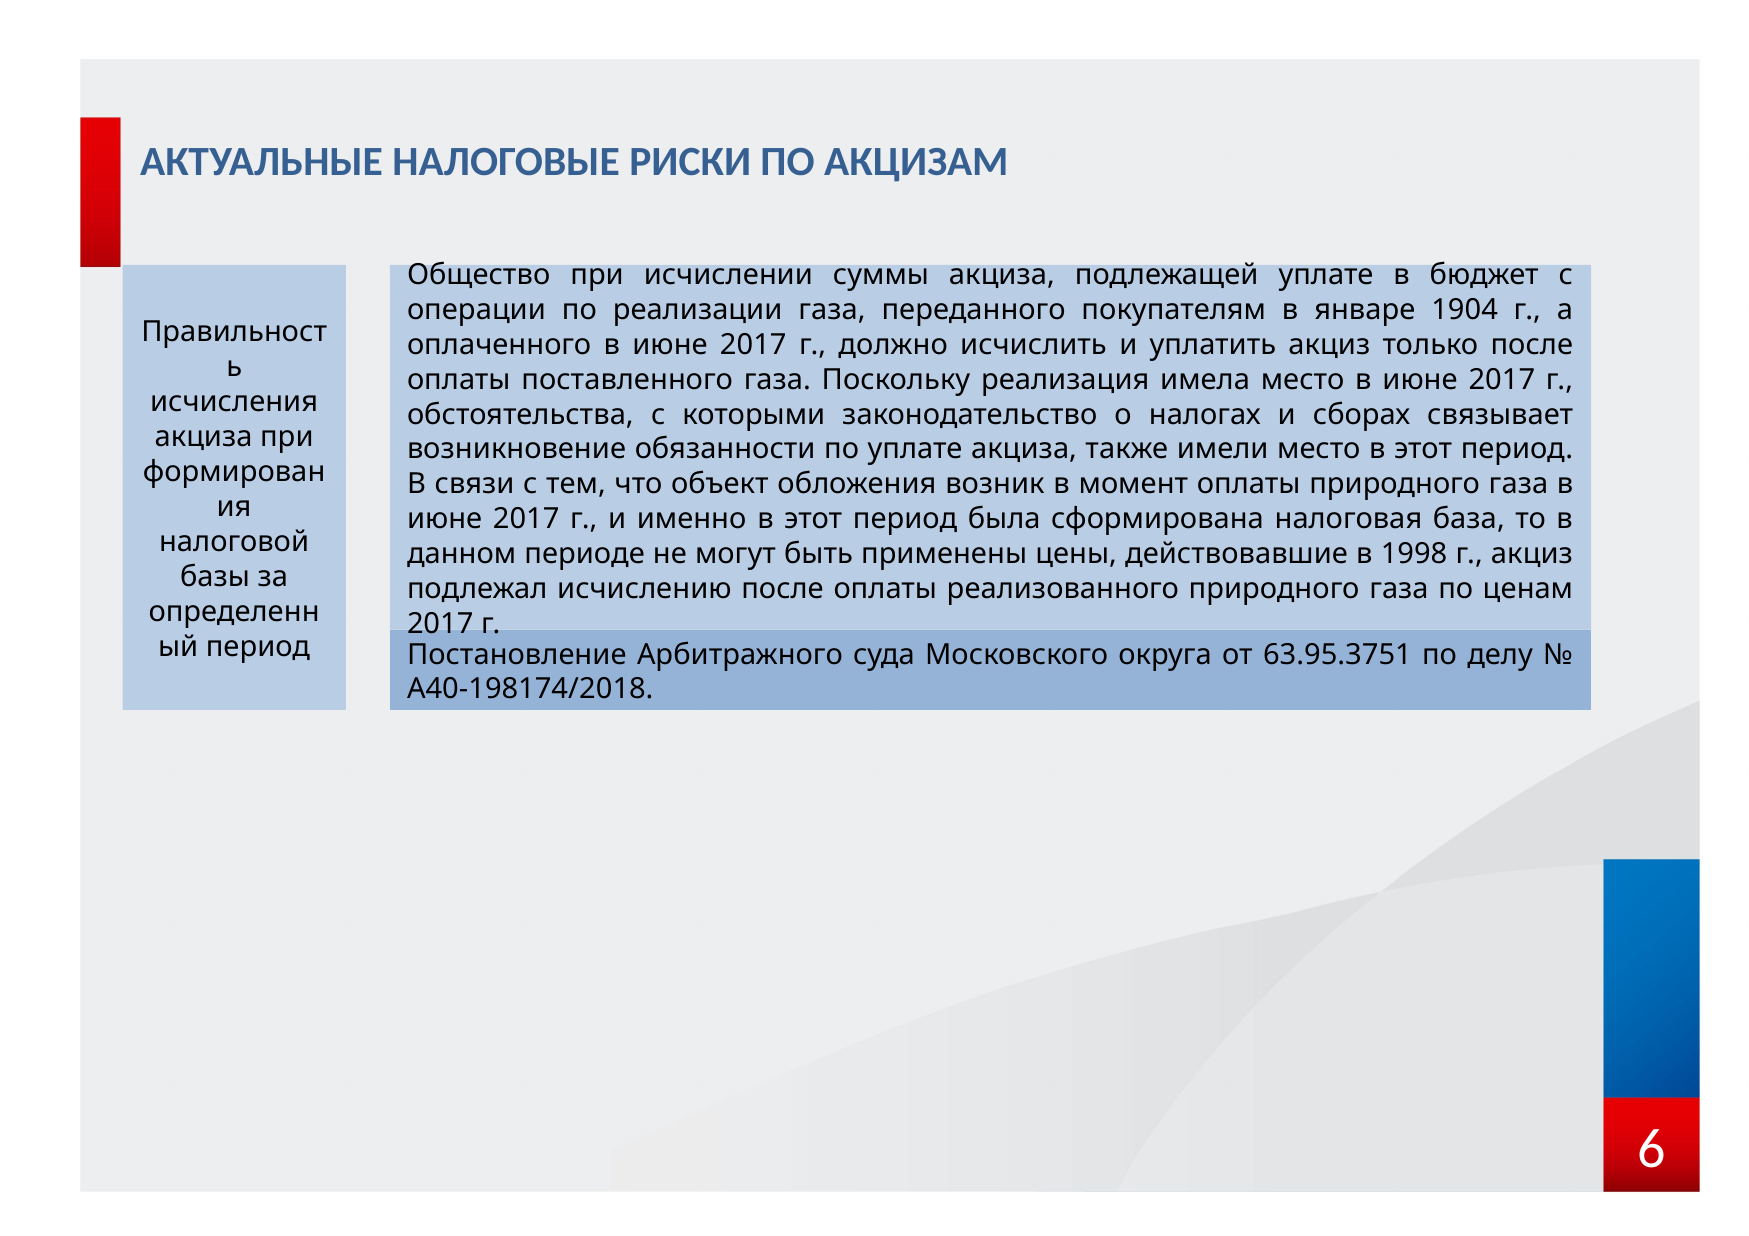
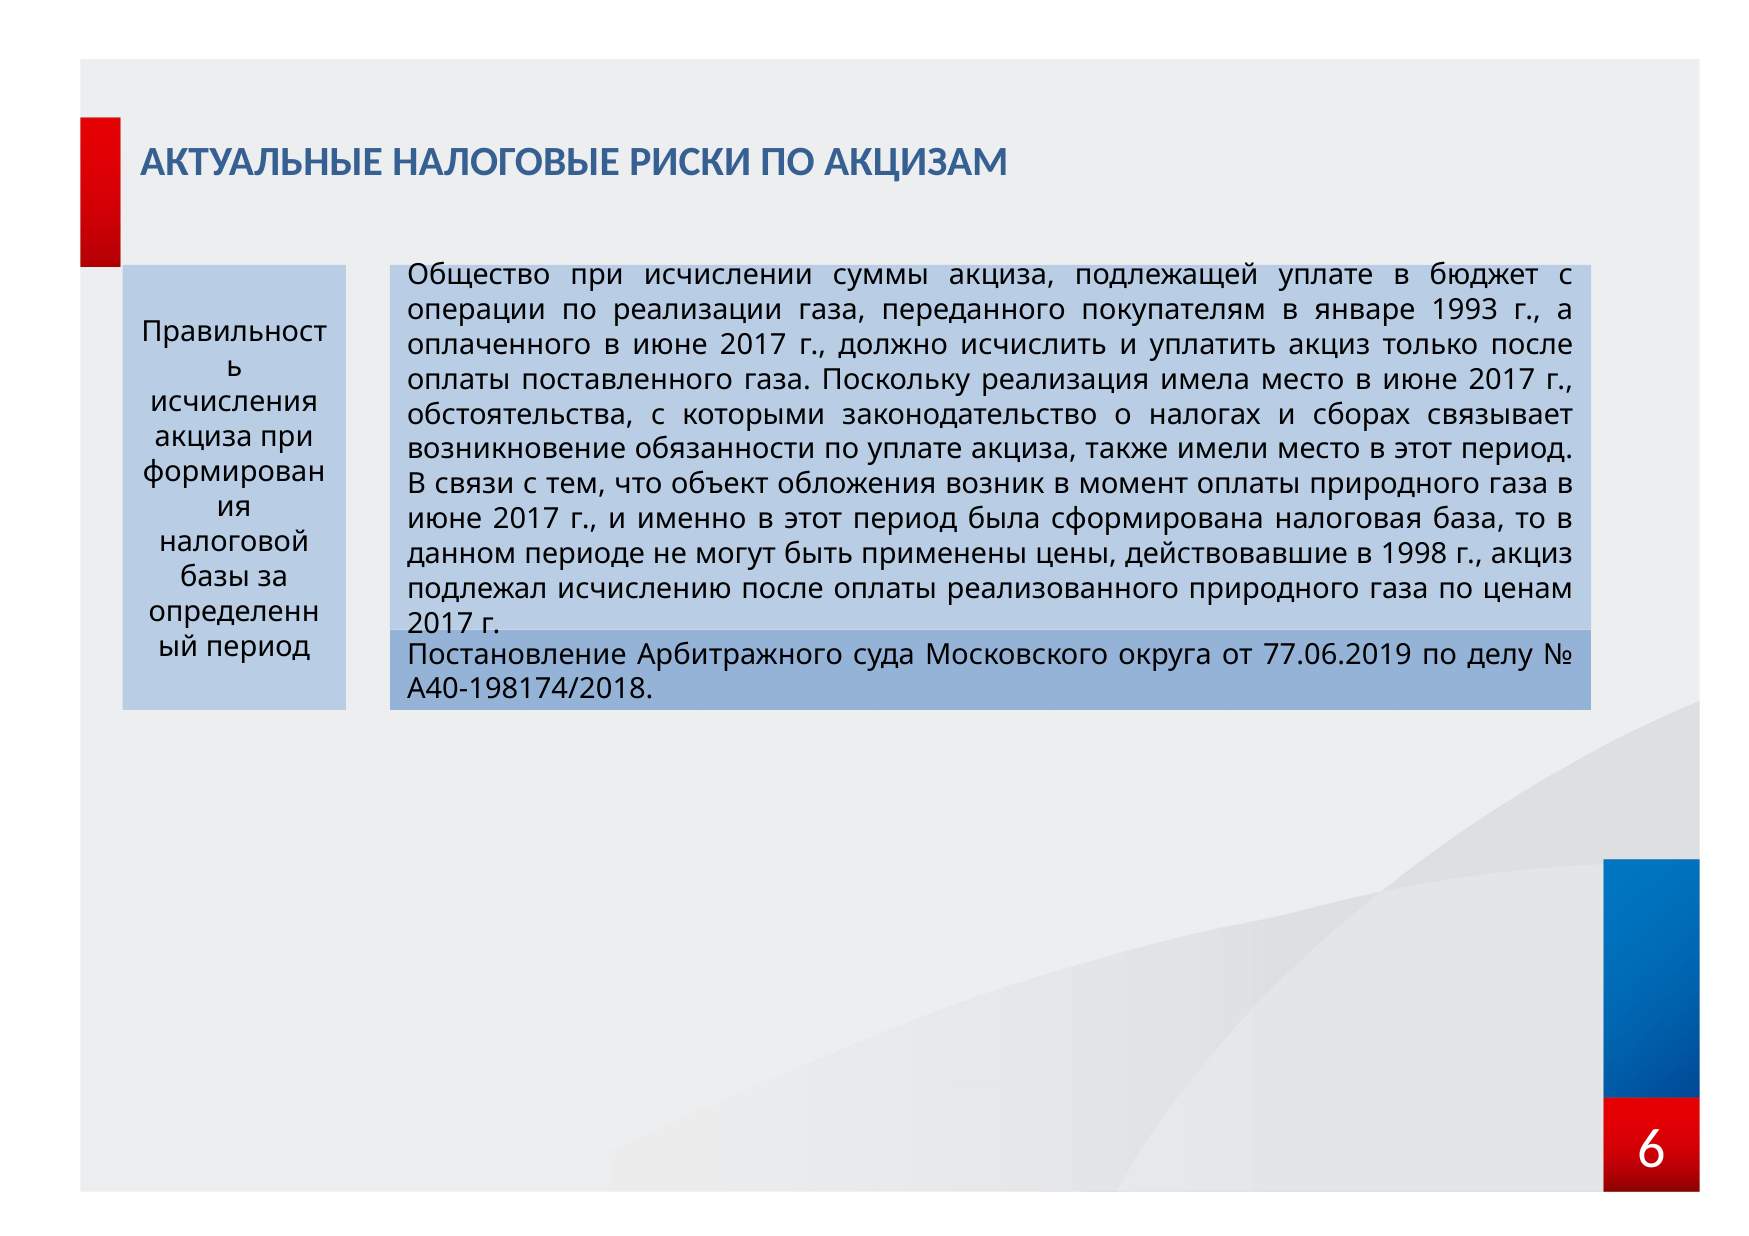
1904: 1904 -> 1993
63.95.3751: 63.95.3751 -> 77.06.2019
